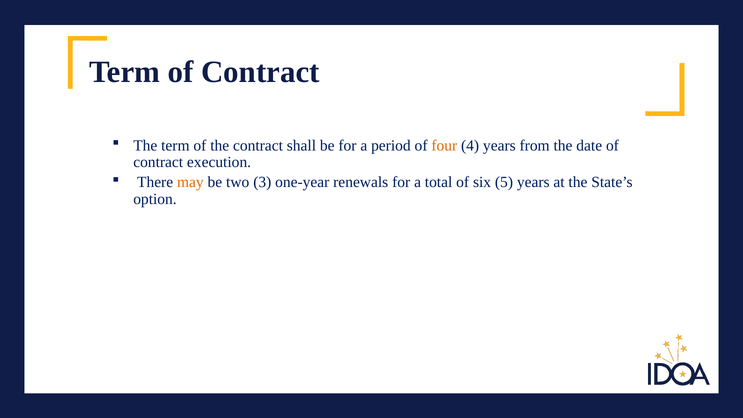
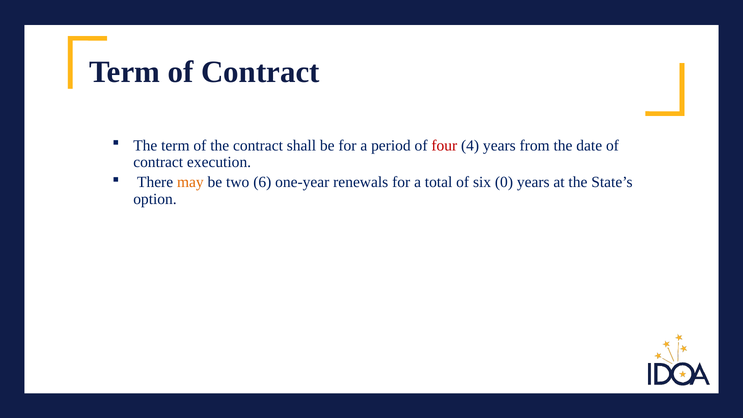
four colour: orange -> red
3: 3 -> 6
5: 5 -> 0
